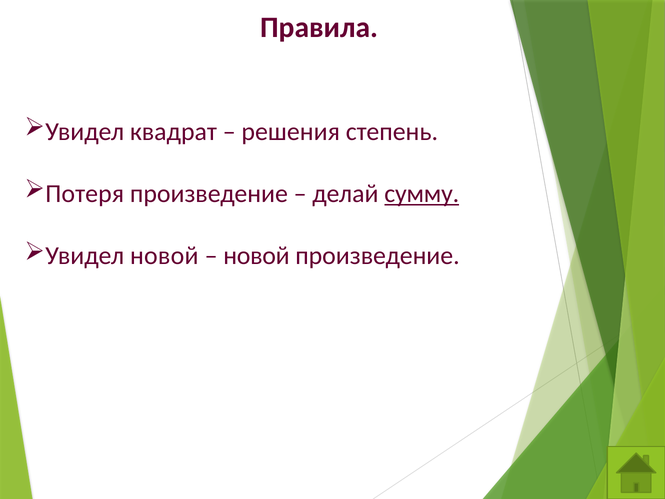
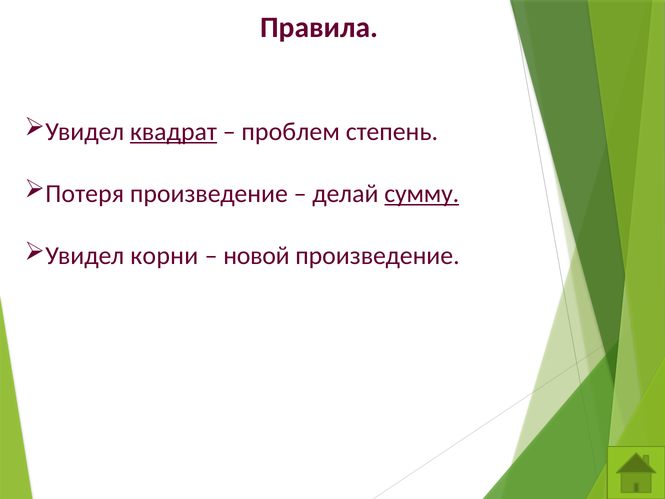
квадрат underline: none -> present
решения: решения -> проблем
Увидел новой: новой -> корни
